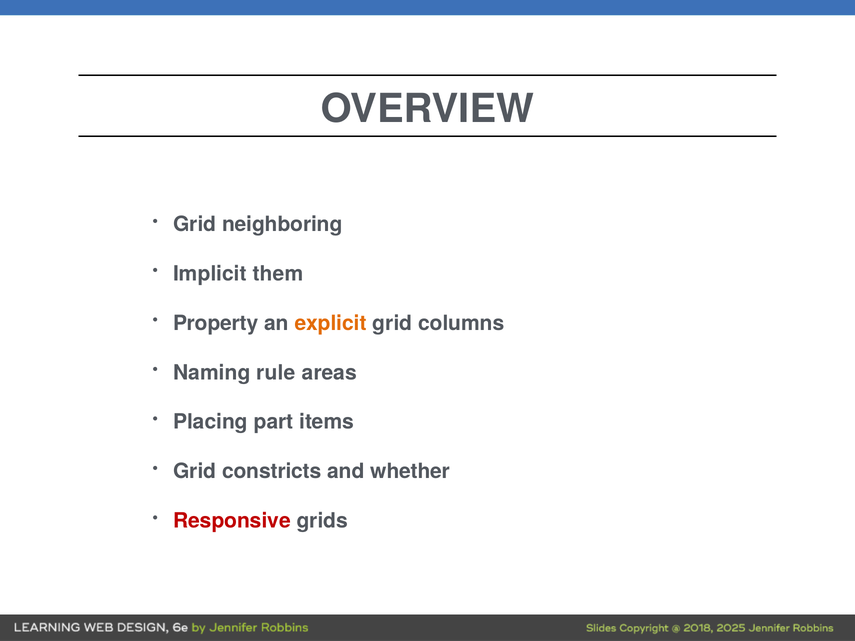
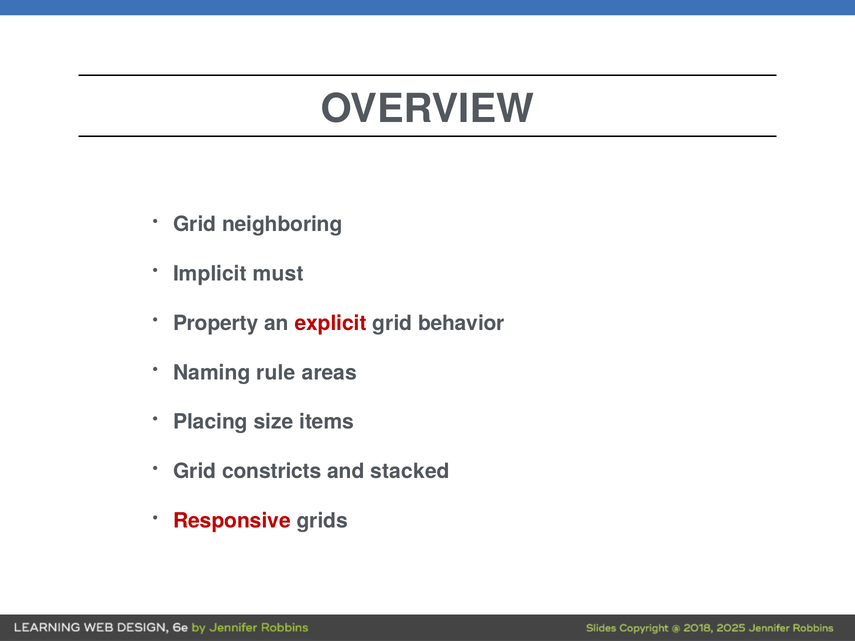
them: them -> must
explicit colour: orange -> red
columns: columns -> behavior
part: part -> size
whether: whether -> stacked
